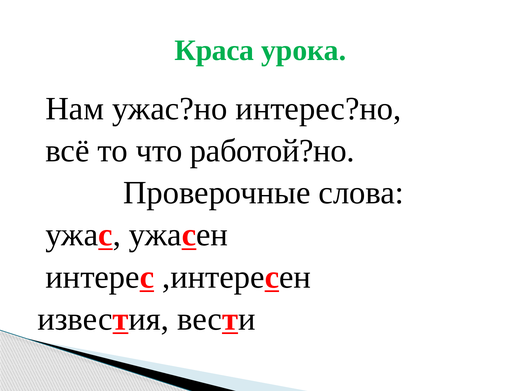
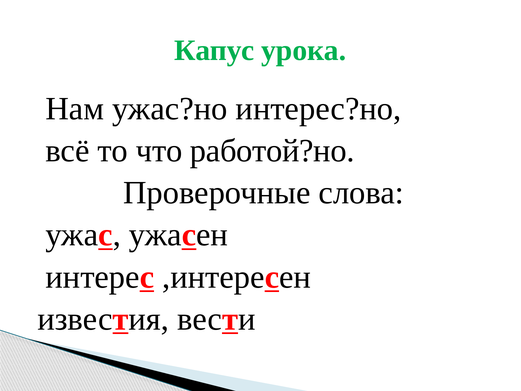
Краса: Краса -> Капус
